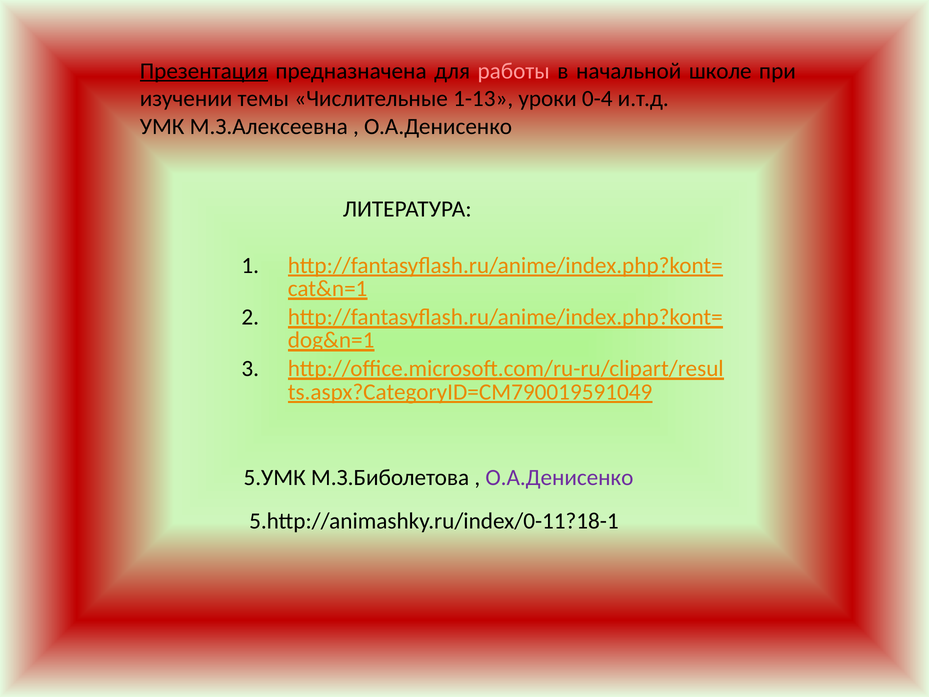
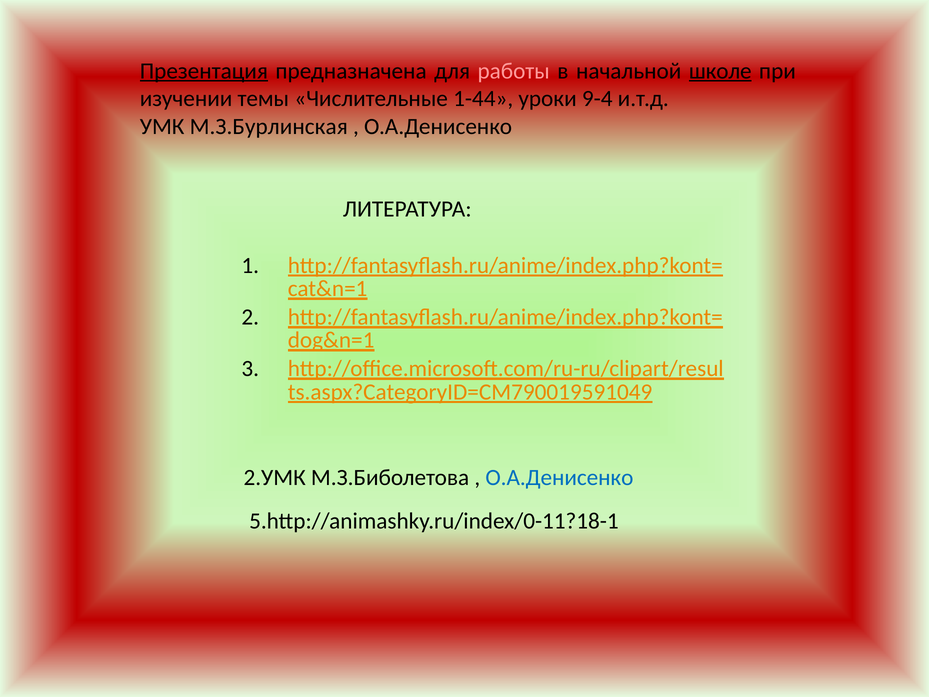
школе underline: none -> present
1-13: 1-13 -> 1-44
0-4: 0-4 -> 9-4
М.З.Алексеевна: М.З.Алексеевна -> М.З.Бурлинская
5.УМК: 5.УМК -> 2.УМК
О.А.Денисенко at (559, 477) colour: purple -> blue
